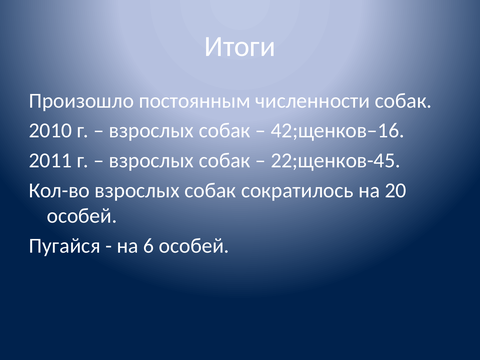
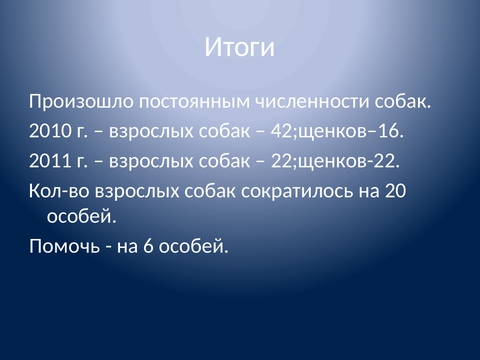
22;щенков-45: 22;щенков-45 -> 22;щенков-22
Пугайся: Пугайся -> Помочь
